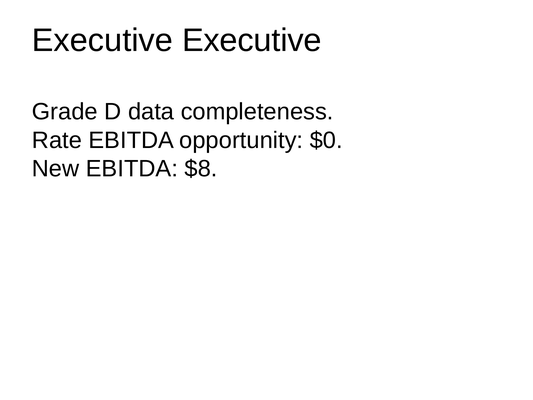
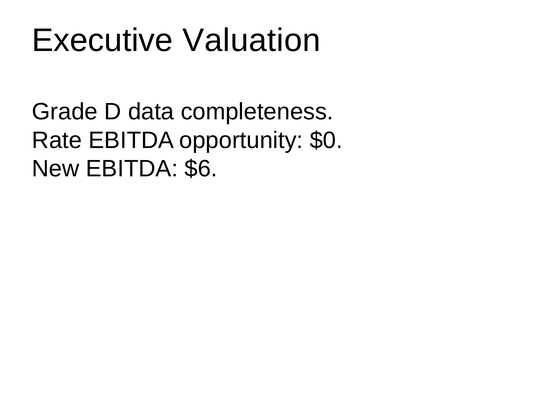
Executive Executive: Executive -> Valuation
$8: $8 -> $6
